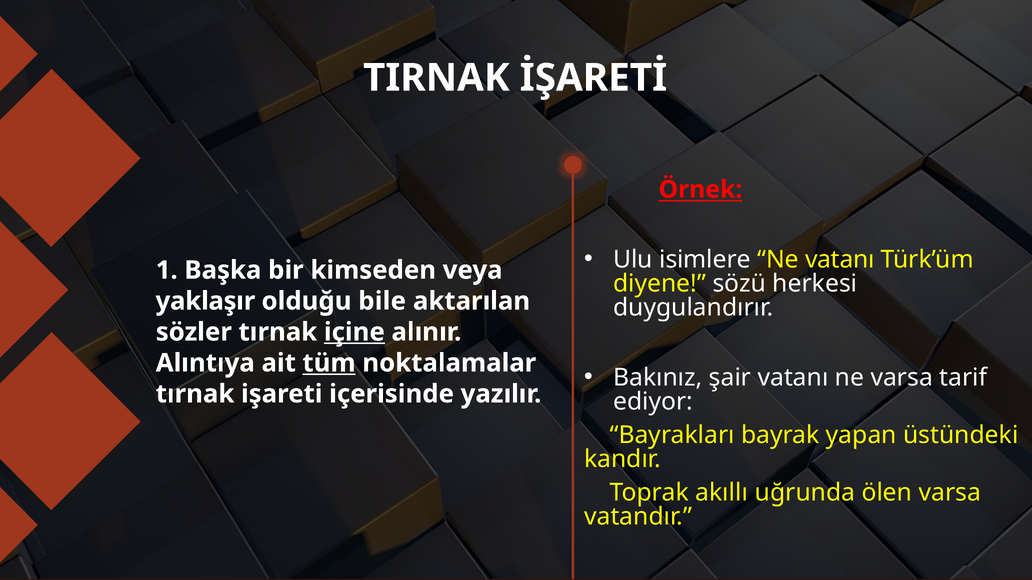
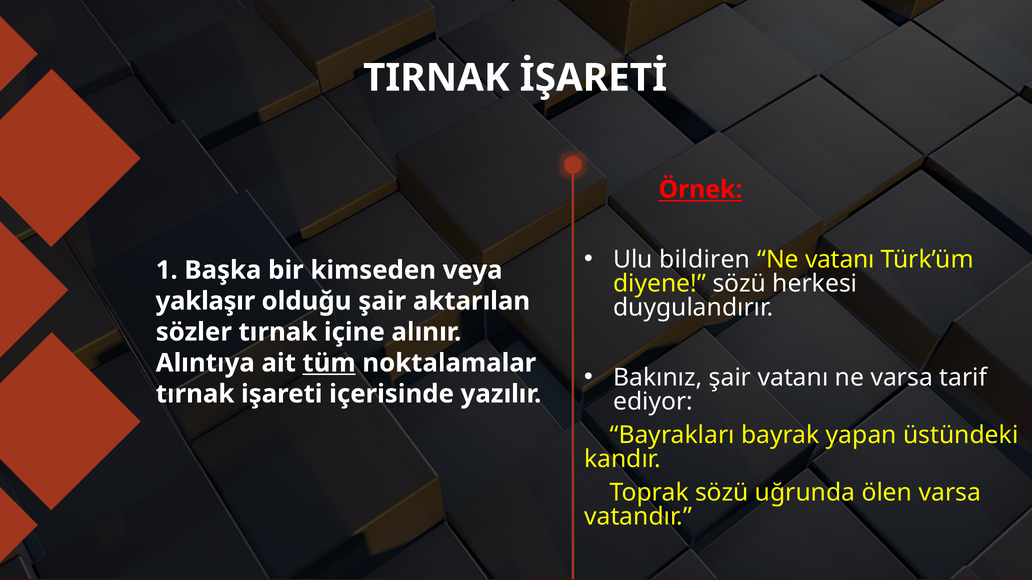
isimlere: isimlere -> bildiren
olduğu bile: bile -> şair
içine underline: present -> none
Toprak akıllı: akıllı -> sözü
